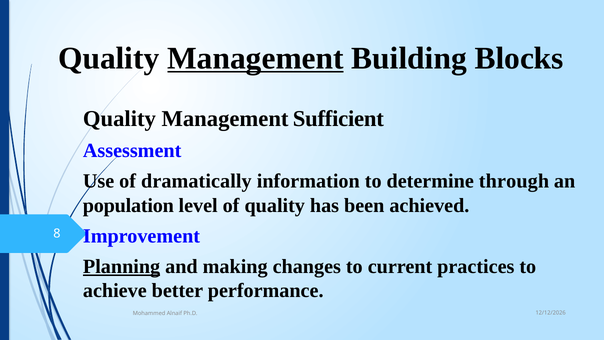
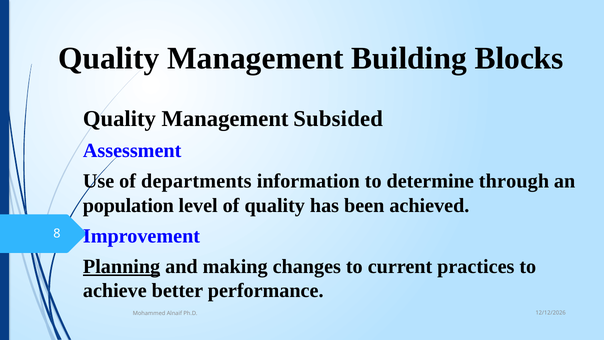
Management at (255, 58) underline: present -> none
Sufficient: Sufficient -> Subsided
dramatically: dramatically -> departments
